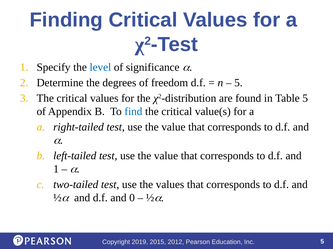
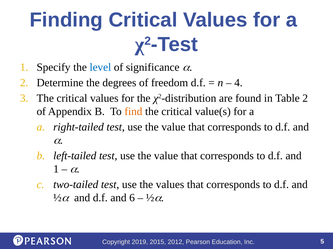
5 at (238, 83): 5 -> 4
Table 5: 5 -> 2
find colour: blue -> orange
0: 0 -> 6
